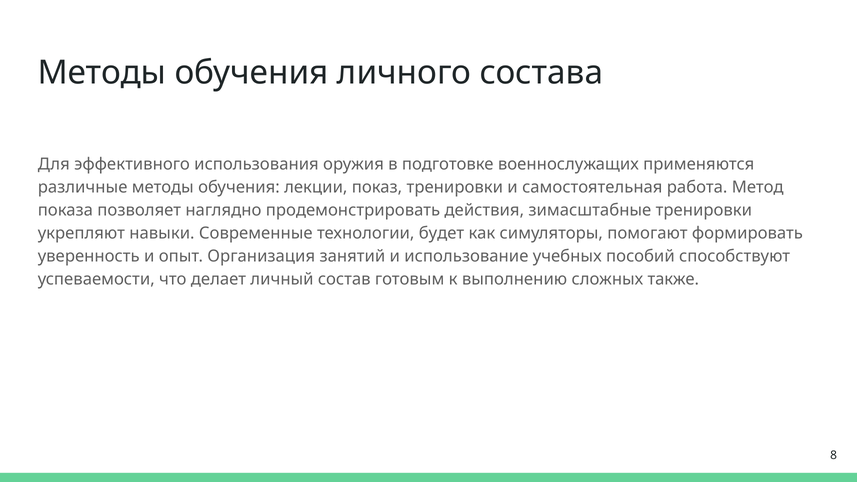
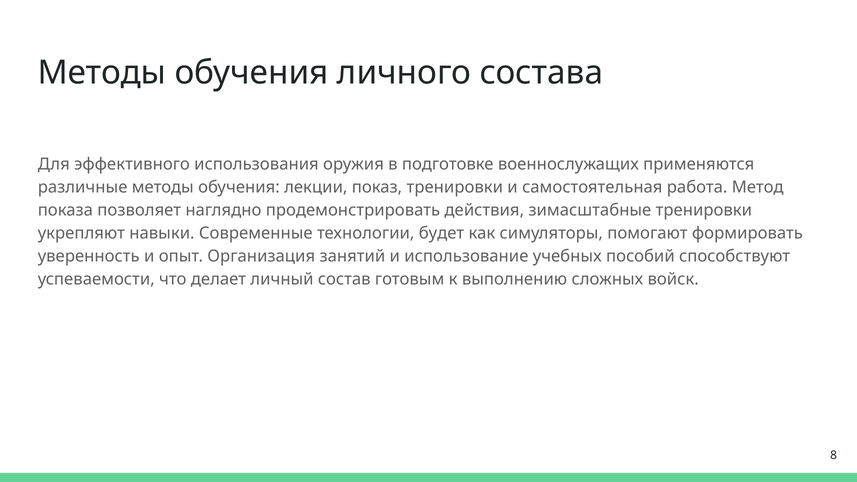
также: также -> войск
